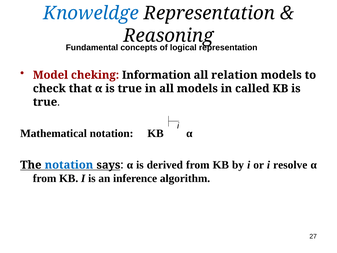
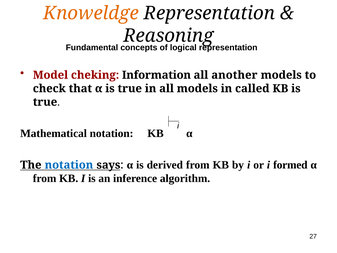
Knoweldge colour: blue -> orange
relation: relation -> another
resolve: resolve -> formed
